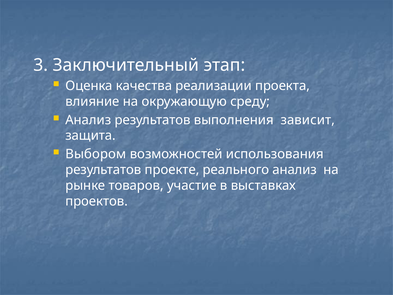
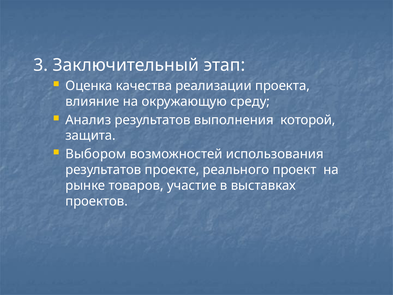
зависит: зависит -> которой
реального анализ: анализ -> проект
